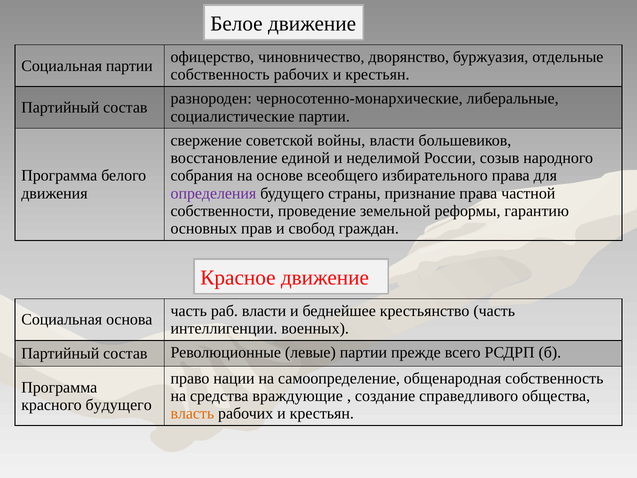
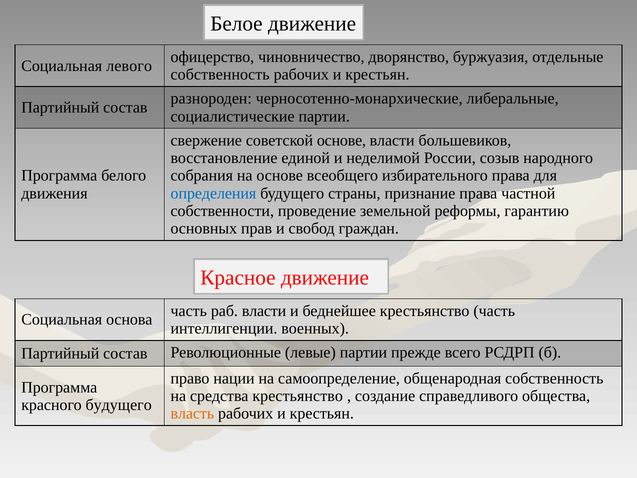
Социальная партии: партии -> левого
советской войны: войны -> основе
определения colour: purple -> blue
средства враждующие: враждующие -> крестьянство
